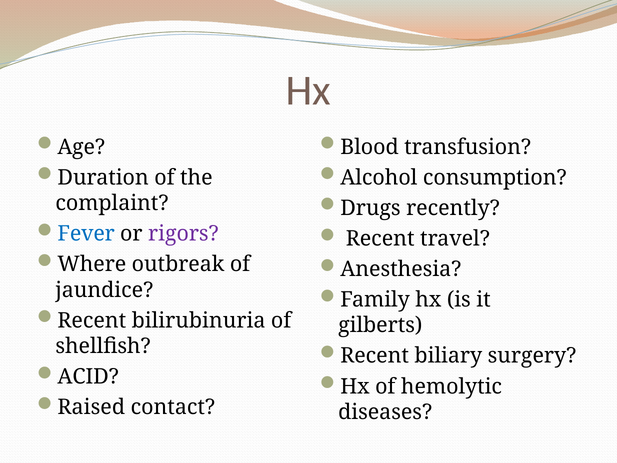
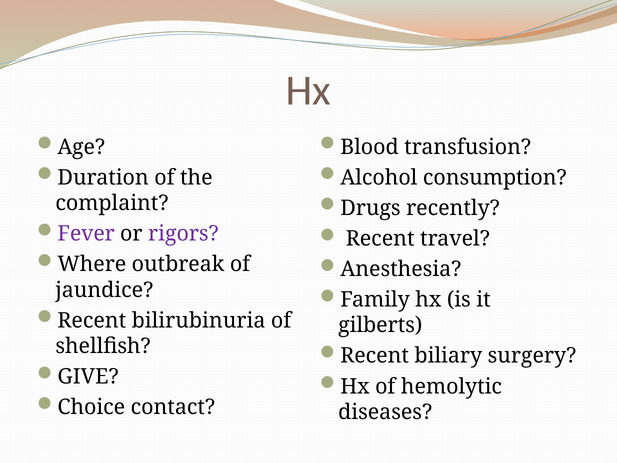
Fever colour: blue -> purple
ACID: ACID -> GIVE
Raised: Raised -> Choice
